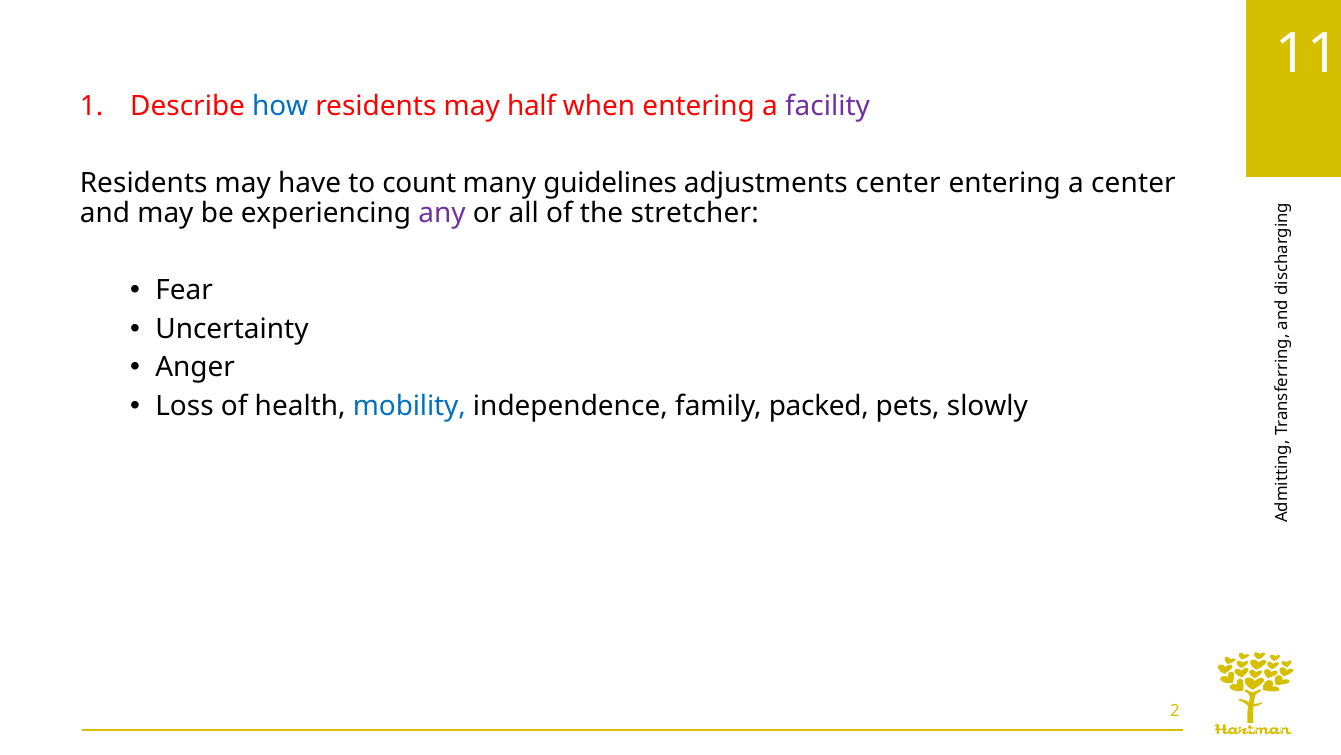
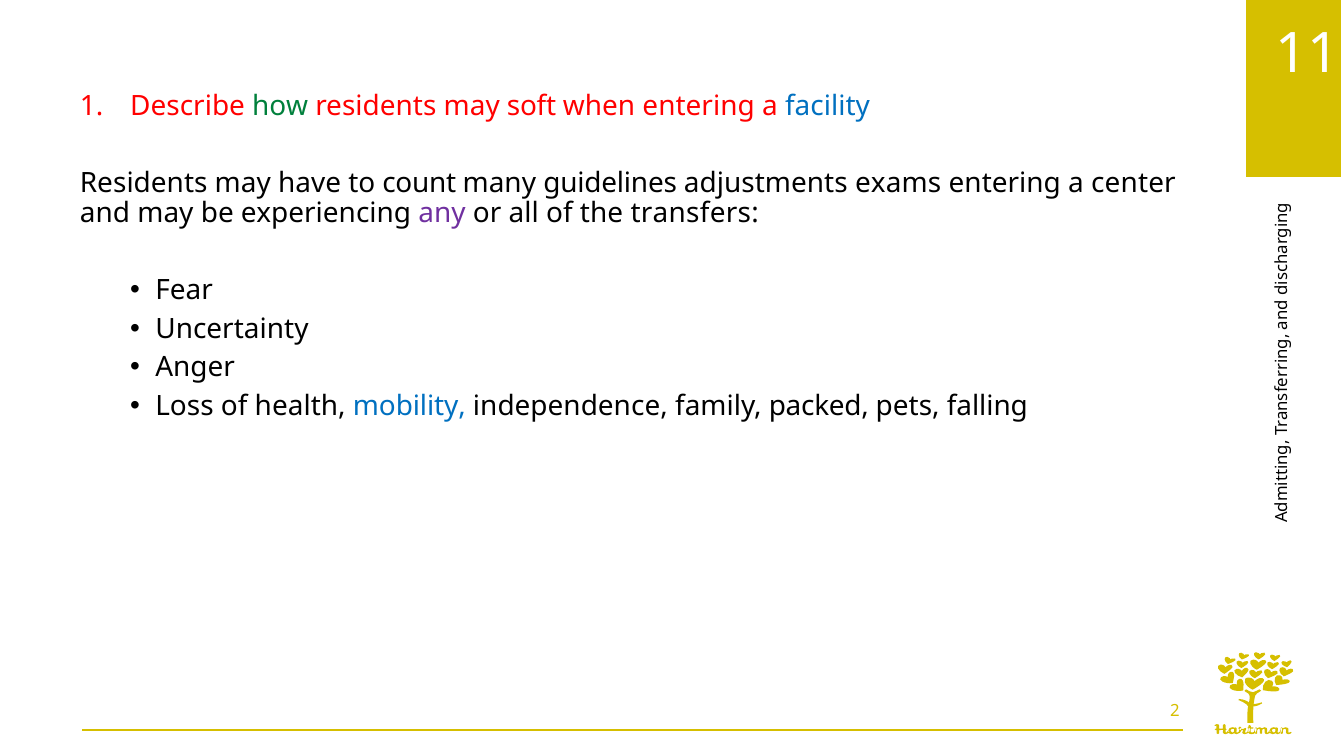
how colour: blue -> green
half: half -> soft
facility colour: purple -> blue
adjustments center: center -> exams
stretcher: stretcher -> transfers
slowly: slowly -> falling
